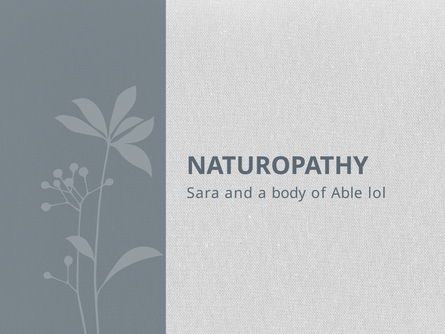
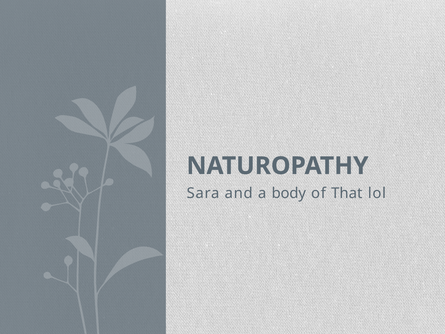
Able: Able -> That
